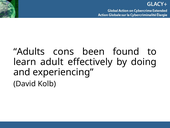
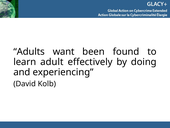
cons: cons -> want
